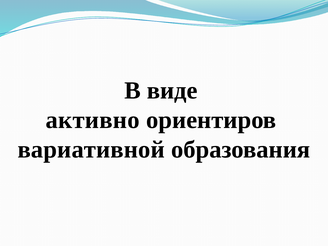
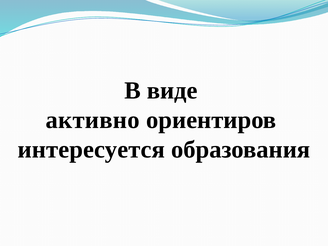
вариативной: вариативной -> интересуется
